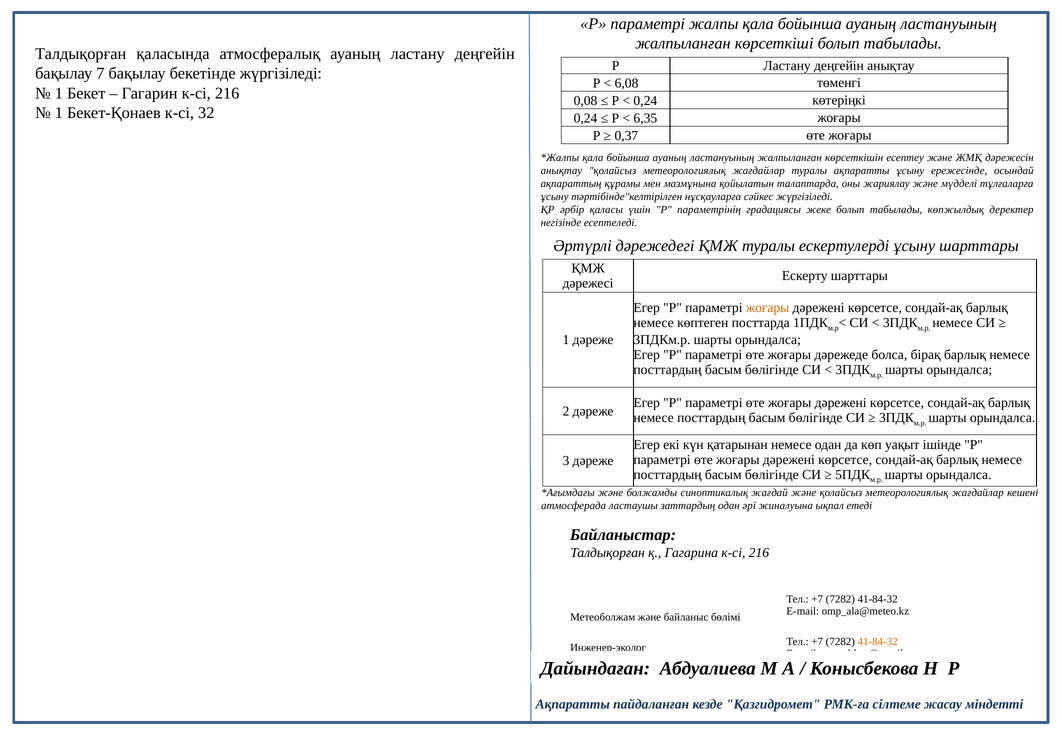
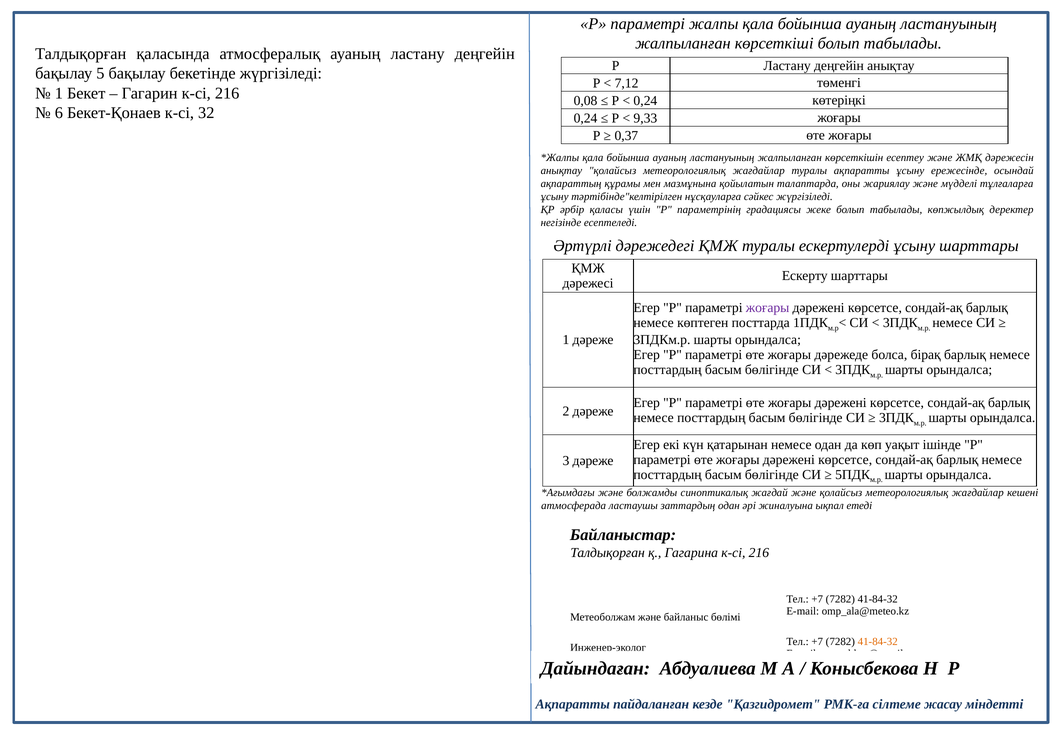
7: 7 -> 5
6,08: 6,08 -> 7,12
1 at (59, 113): 1 -> 6
6,35: 6,35 -> 9,33
жоғары at (768, 308) colour: orange -> purple
